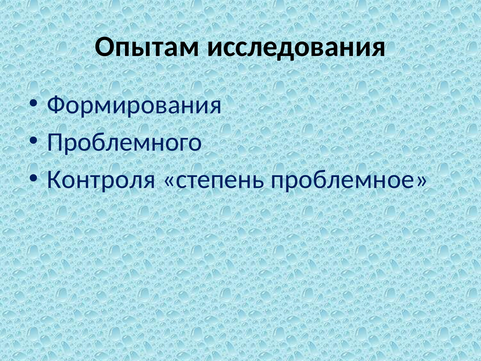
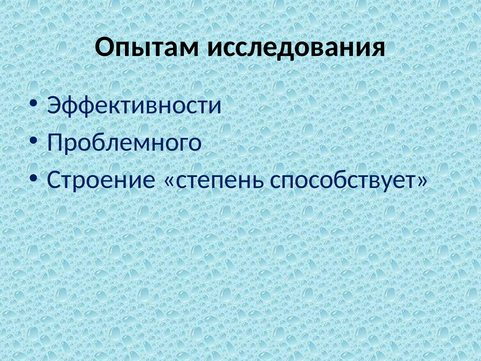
Формирования: Формирования -> Эффективности
Контроля: Контроля -> Строение
проблемное: проблемное -> способствует
